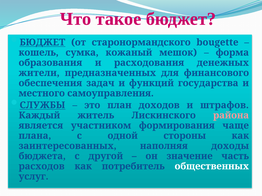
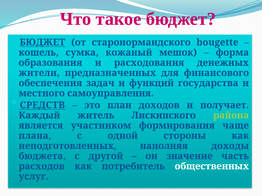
СЛУЖБЫ: СЛУЖБЫ -> СРЕДСТВ
штрафов: штрафов -> получает
района colour: pink -> light green
заинтересованных: заинтересованных -> неподготовленных
